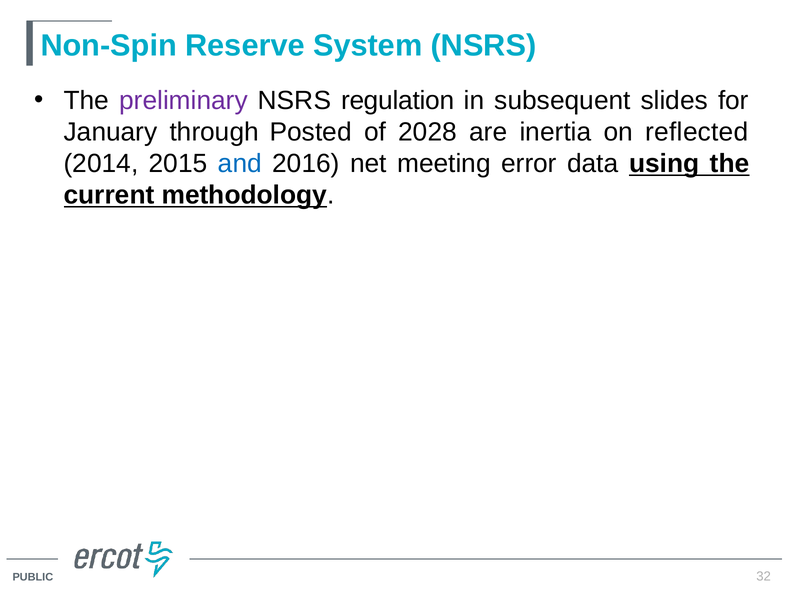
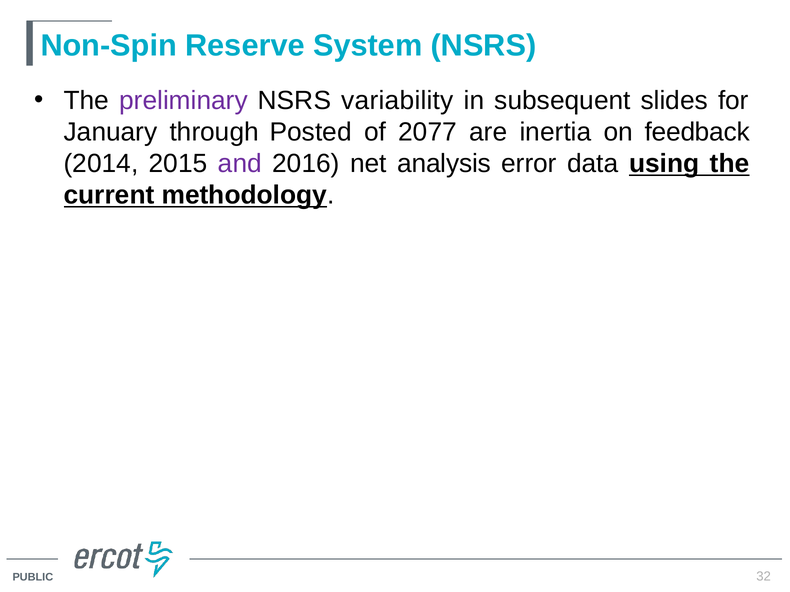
regulation: regulation -> variability
2028: 2028 -> 2077
reflected: reflected -> feedback
and colour: blue -> purple
meeting: meeting -> analysis
